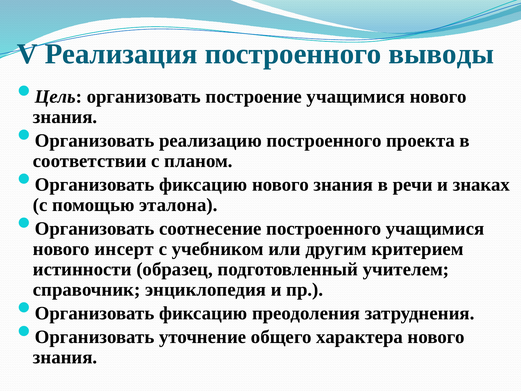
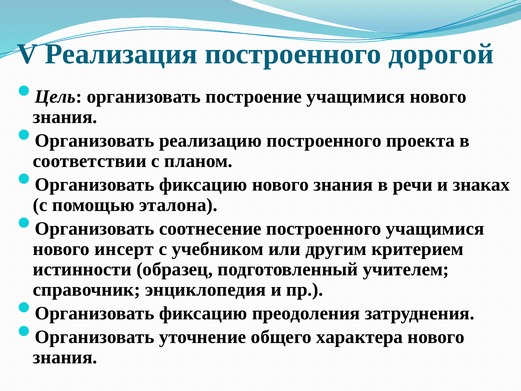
выводы: выводы -> дорогой
